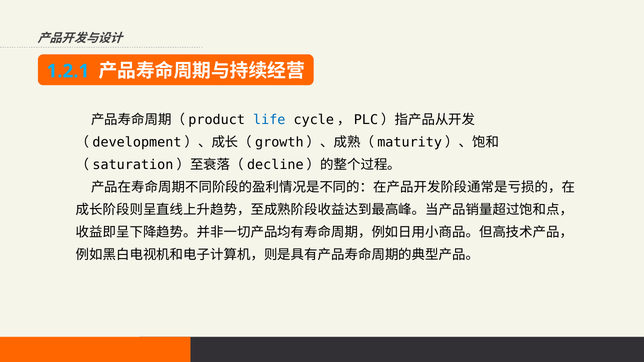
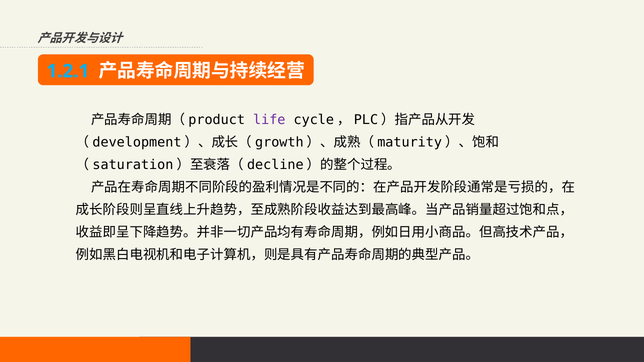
life colour: blue -> purple
